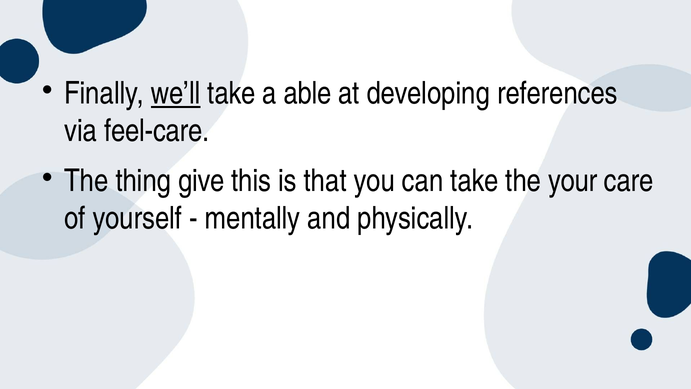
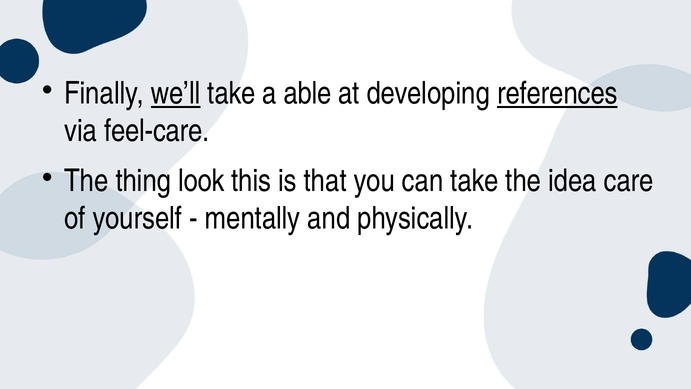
references underline: none -> present
give: give -> look
your: your -> idea
